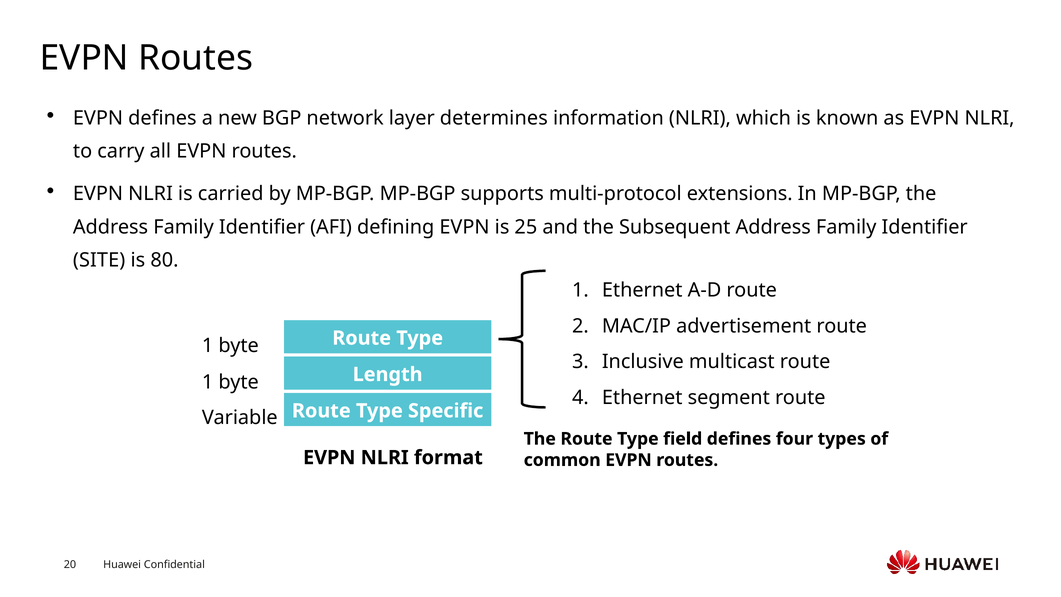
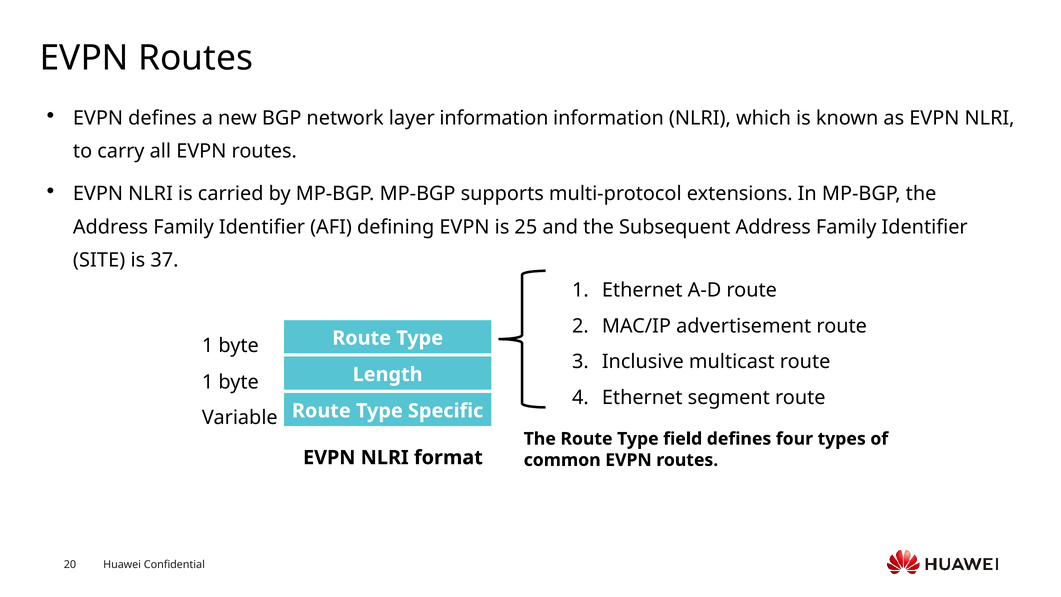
layer determines: determines -> information
80: 80 -> 37
